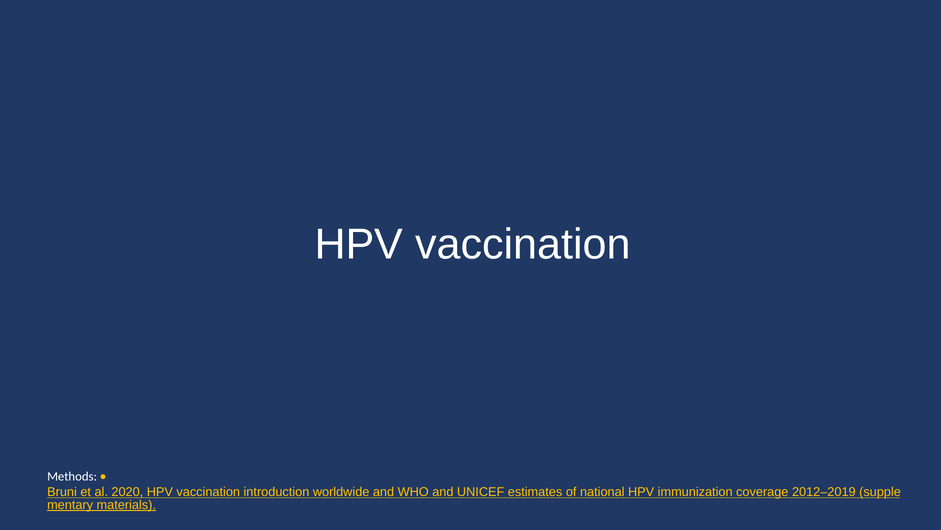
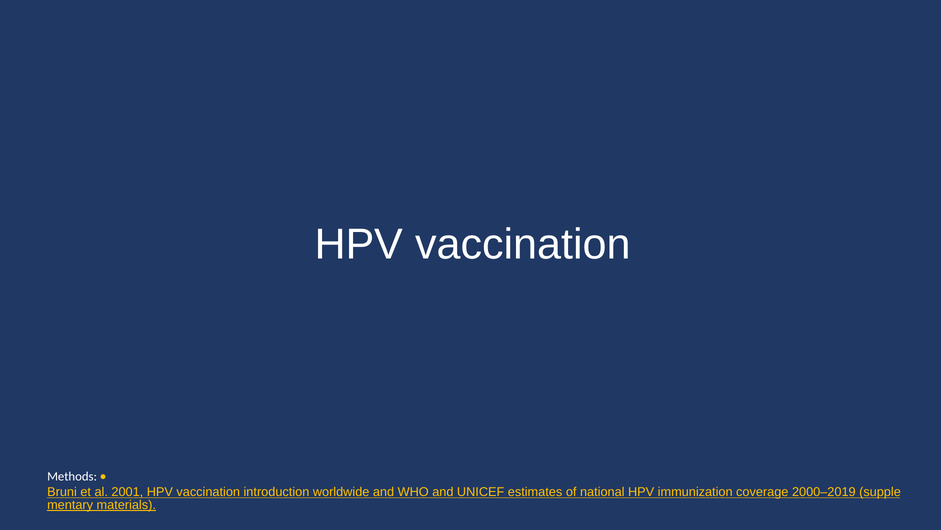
2020: 2020 -> 2001
2012–2019: 2012–2019 -> 2000–2019
